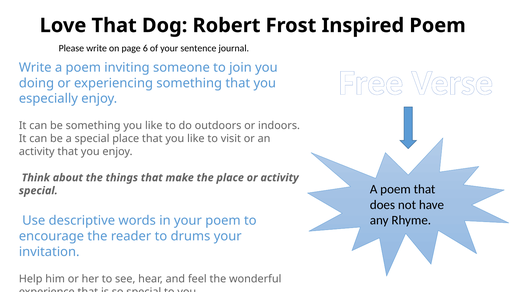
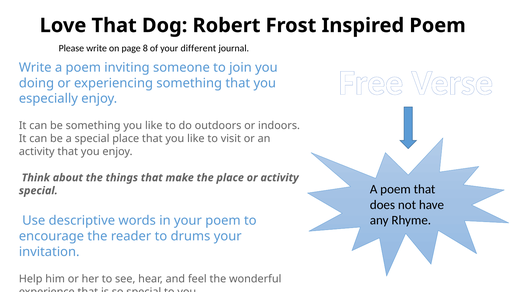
6: 6 -> 8
sentence: sentence -> different
